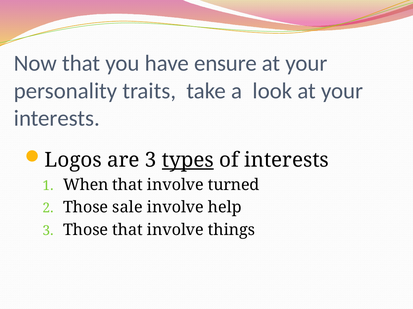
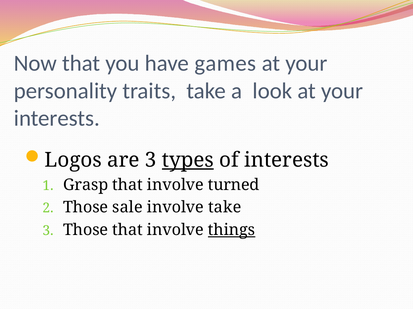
ensure: ensure -> games
When: When -> Grasp
involve help: help -> take
things underline: none -> present
